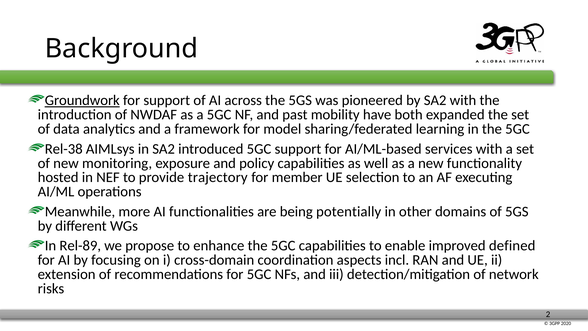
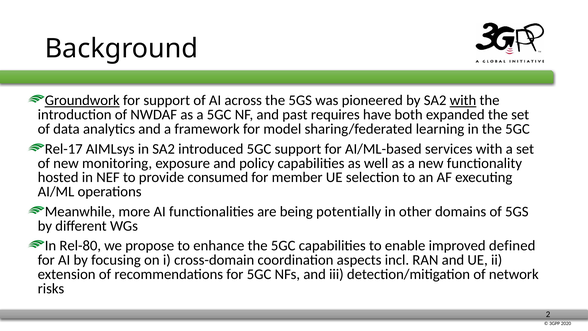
with at (463, 100) underline: none -> present
mobility: mobility -> requires
Rel-38: Rel-38 -> Rel-17
trajectory: trajectory -> consumed
Rel-89: Rel-89 -> Rel-80
